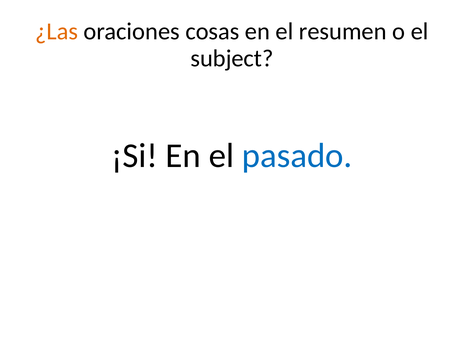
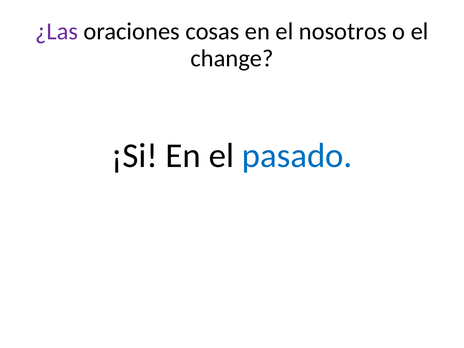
¿Las colour: orange -> purple
resumen: resumen -> nosotros
subject: subject -> change
